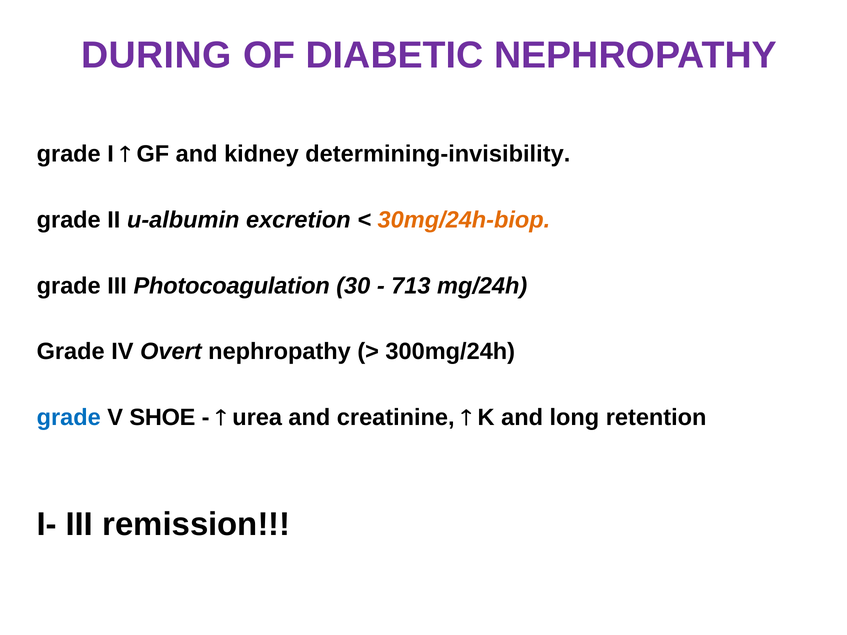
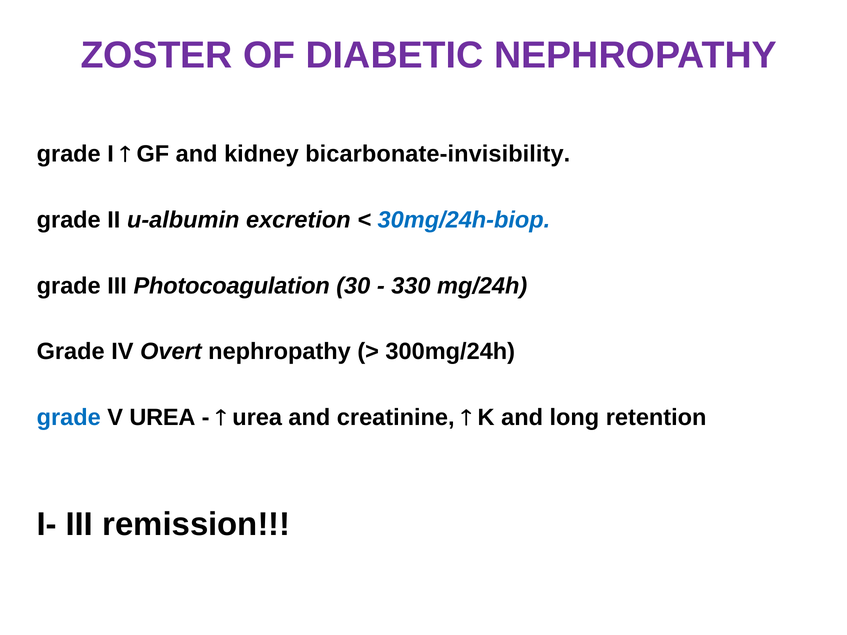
DURING: DURING -> ZOSTER
determining-invisibility: determining-invisibility -> bicarbonate-invisibility
30mg/24h-biop colour: orange -> blue
713: 713 -> 330
V SHOE: SHOE -> UREA
